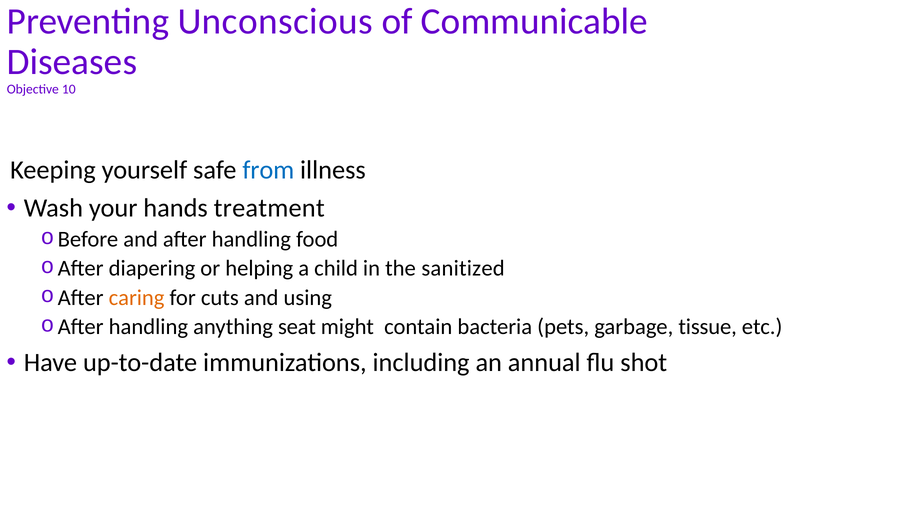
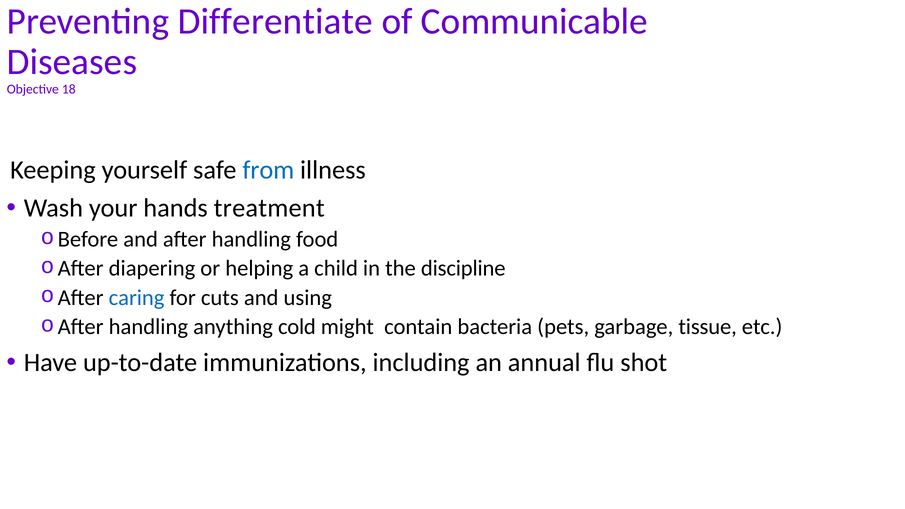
Unconscious: Unconscious -> Differentiate
10: 10 -> 18
sanitized: sanitized -> discipline
caring colour: orange -> blue
seat: seat -> cold
